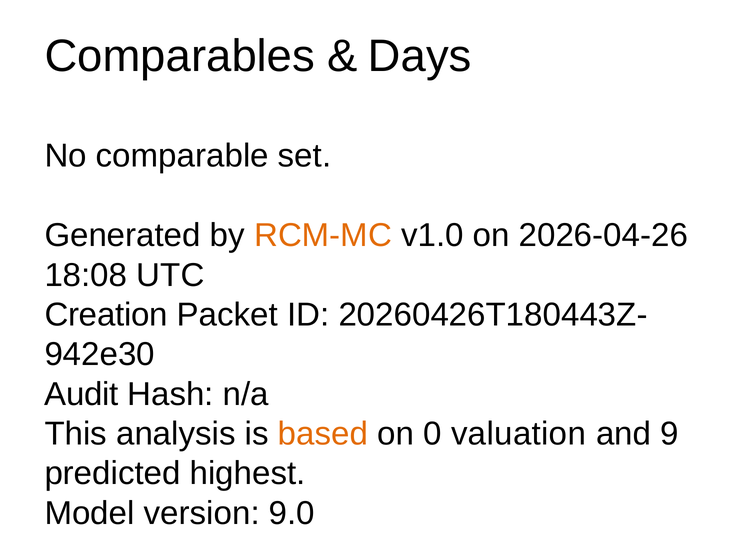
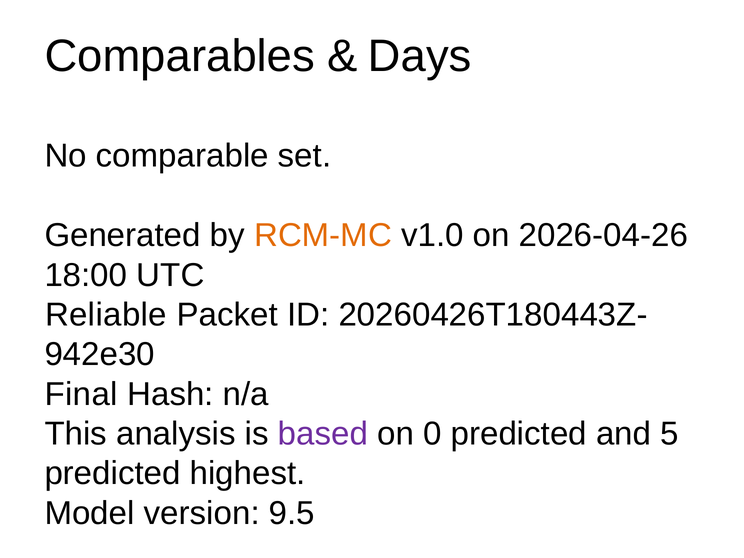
18:08: 18:08 -> 18:00
Creation: Creation -> Reliable
Audit: Audit -> Final
based colour: orange -> purple
0 valuation: valuation -> predicted
9: 9 -> 5
9.0: 9.0 -> 9.5
